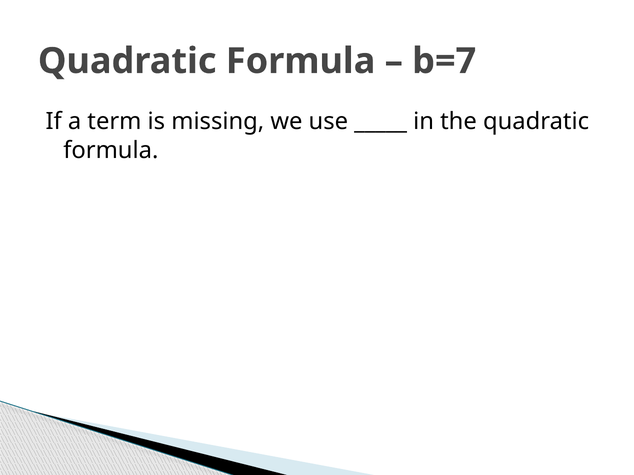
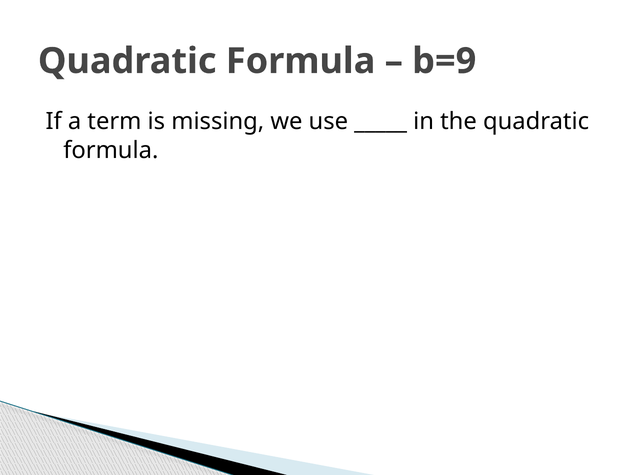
b=7: b=7 -> b=9
